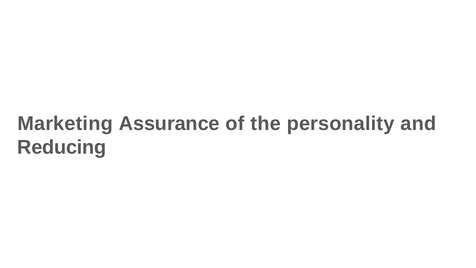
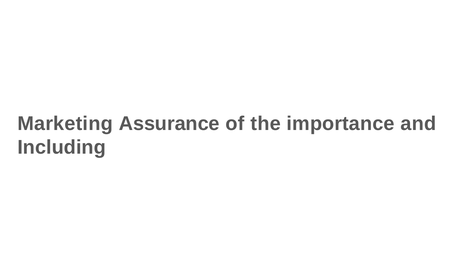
personality: personality -> importance
Reducing: Reducing -> Including
